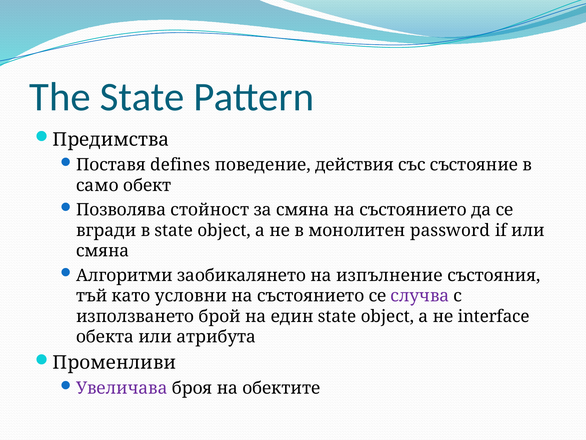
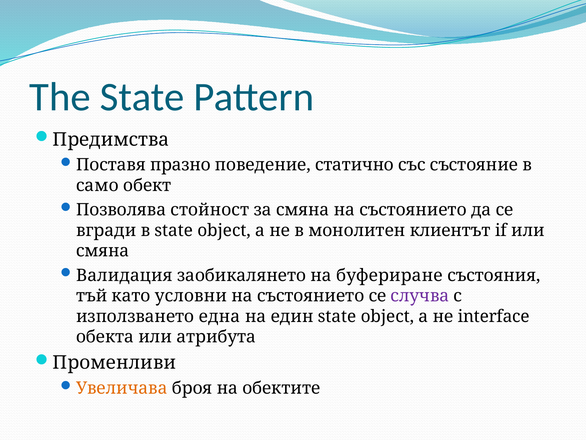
defines: defines -> празно
действия: действия -> статично
password: password -> клиентът
Алгоритми: Алгоритми -> Валидация
изпълнение: изпълнение -> буфериране
брой: брой -> една
Увеличава colour: purple -> orange
